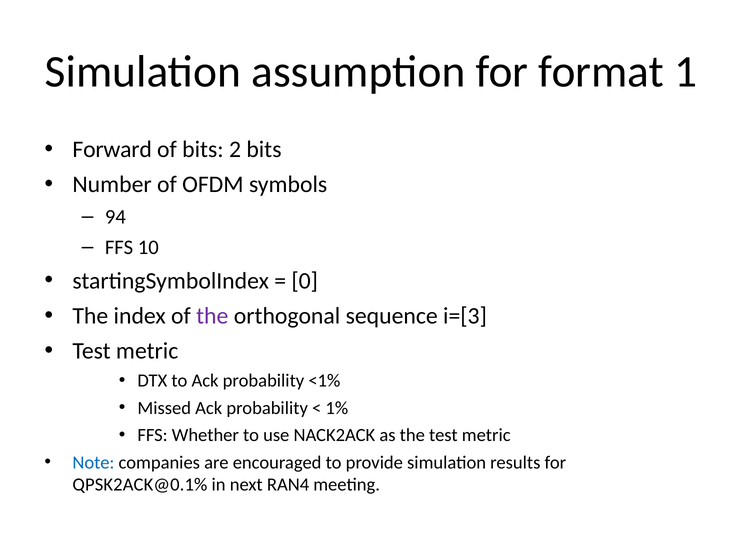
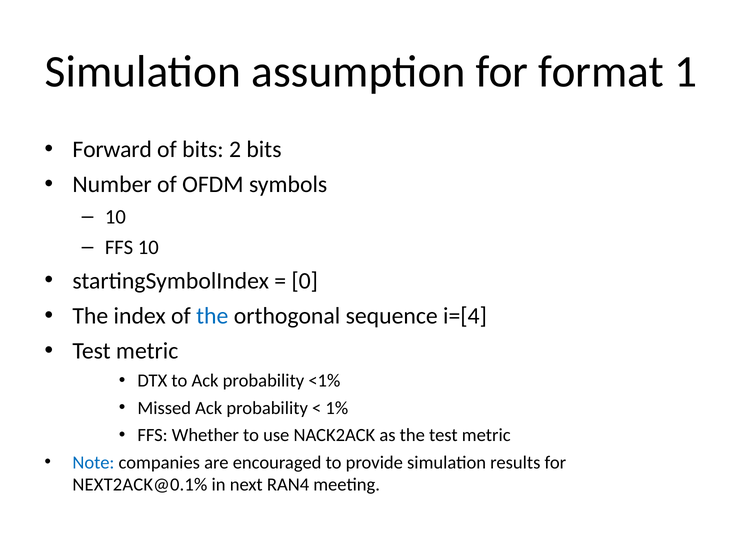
94 at (115, 217): 94 -> 10
the at (212, 316) colour: purple -> blue
i=[3: i=[3 -> i=[4
QPSK2ACK@0.1%: QPSK2ACK@0.1% -> NEXT2ACK@0.1%
